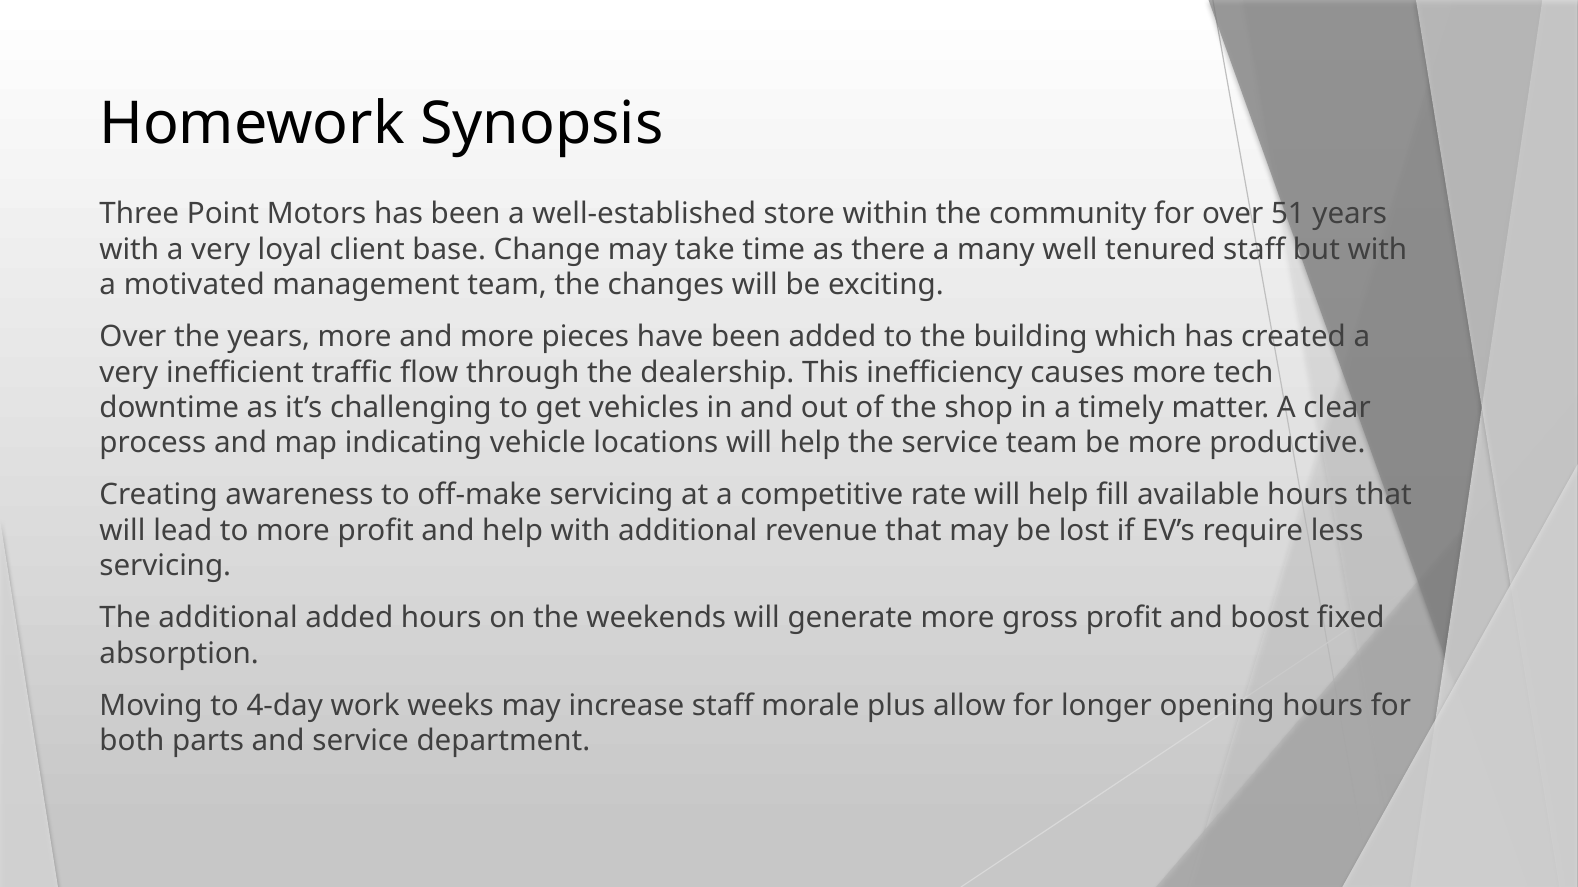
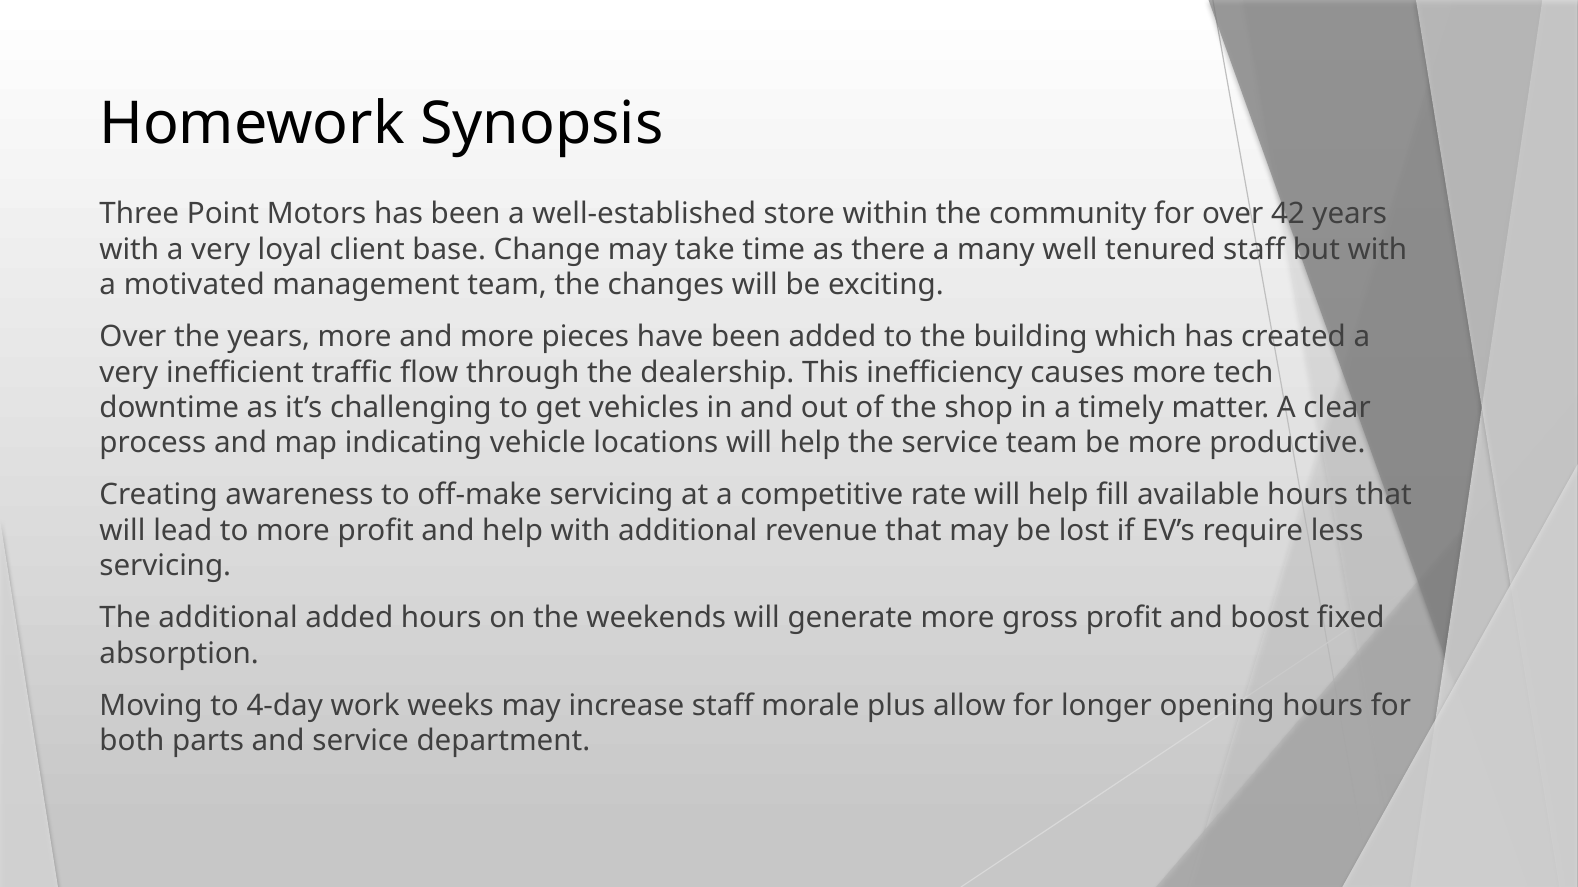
51: 51 -> 42
